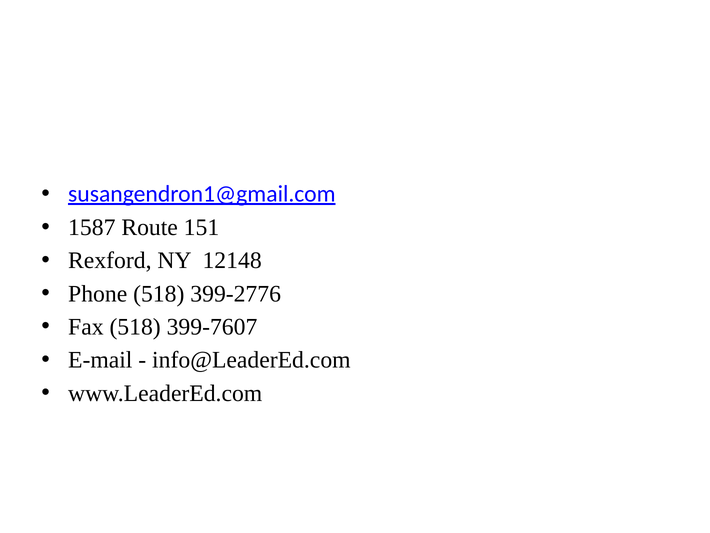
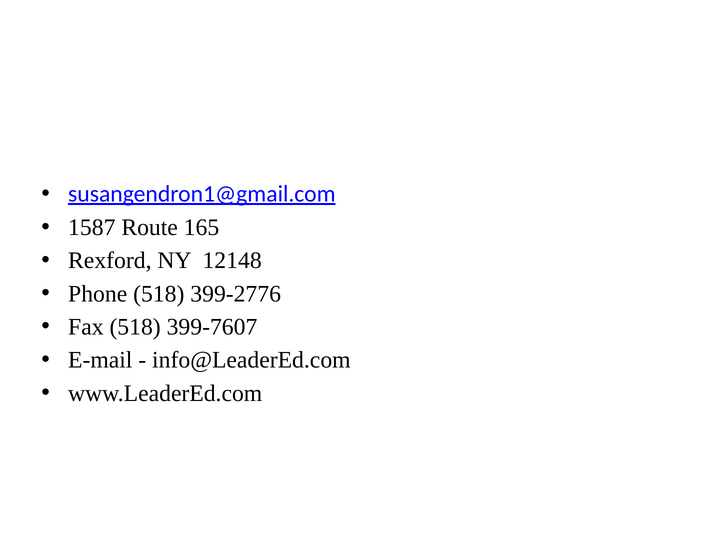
151: 151 -> 165
